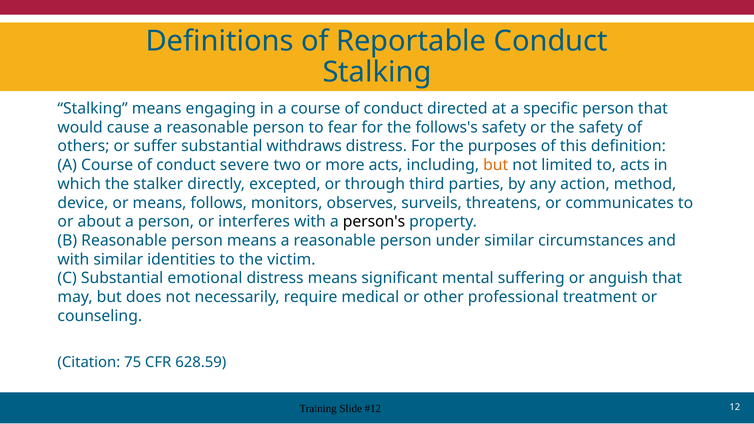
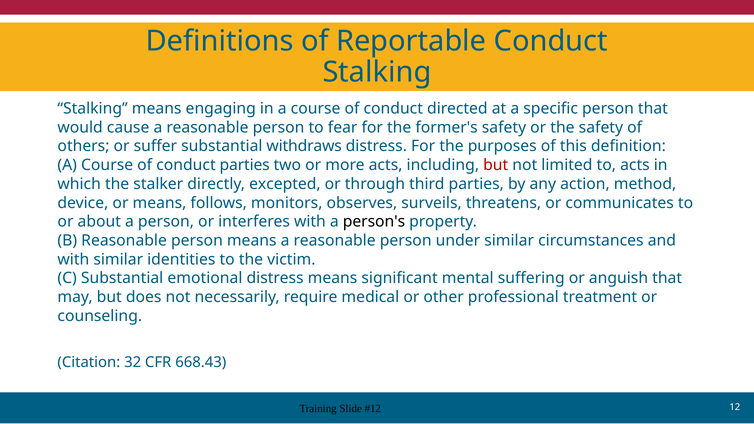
follows's: follows's -> former's
conduct severe: severe -> parties
but at (496, 165) colour: orange -> red
75: 75 -> 32
628.59: 628.59 -> 668.43
